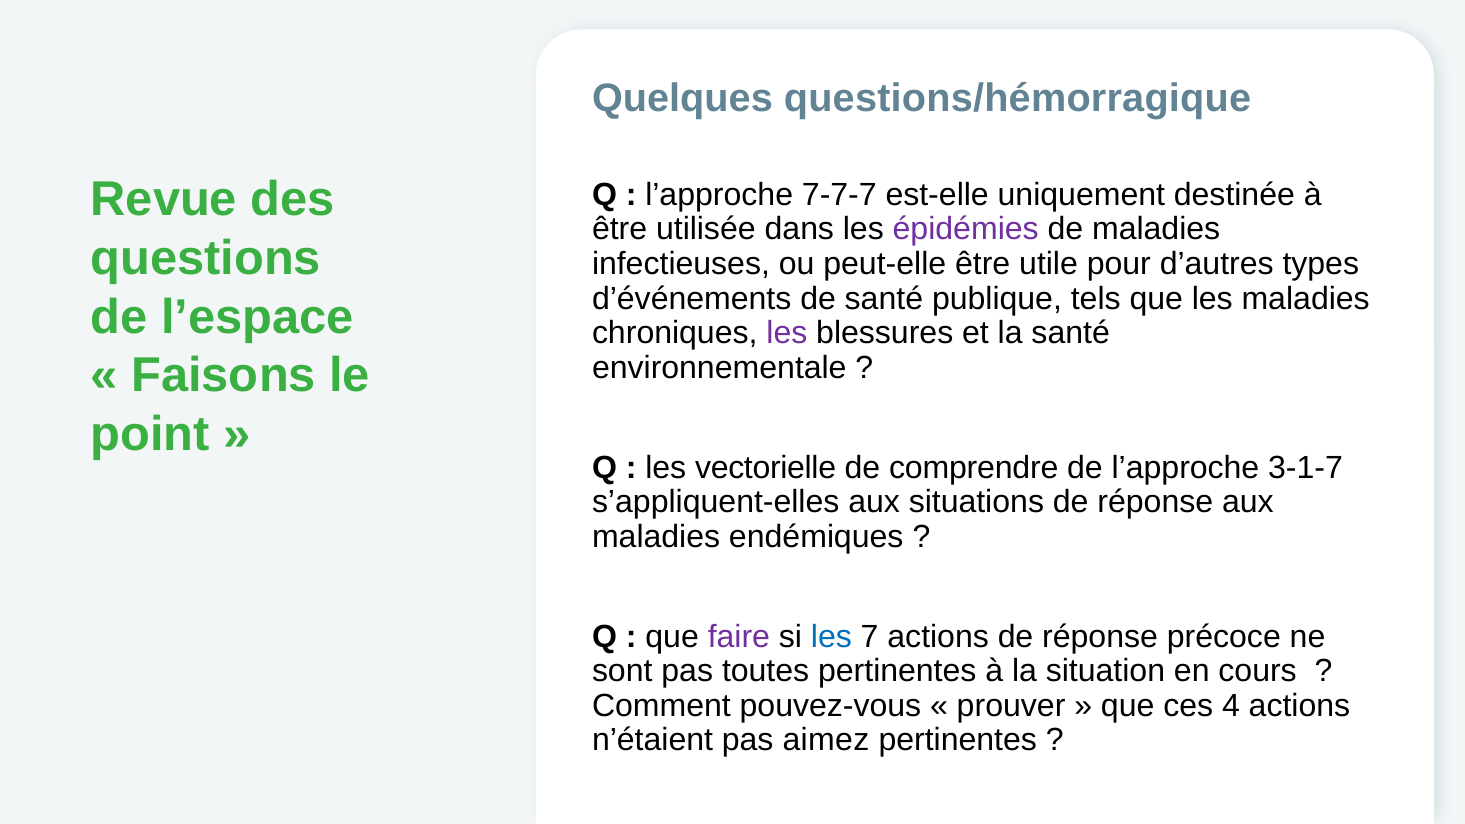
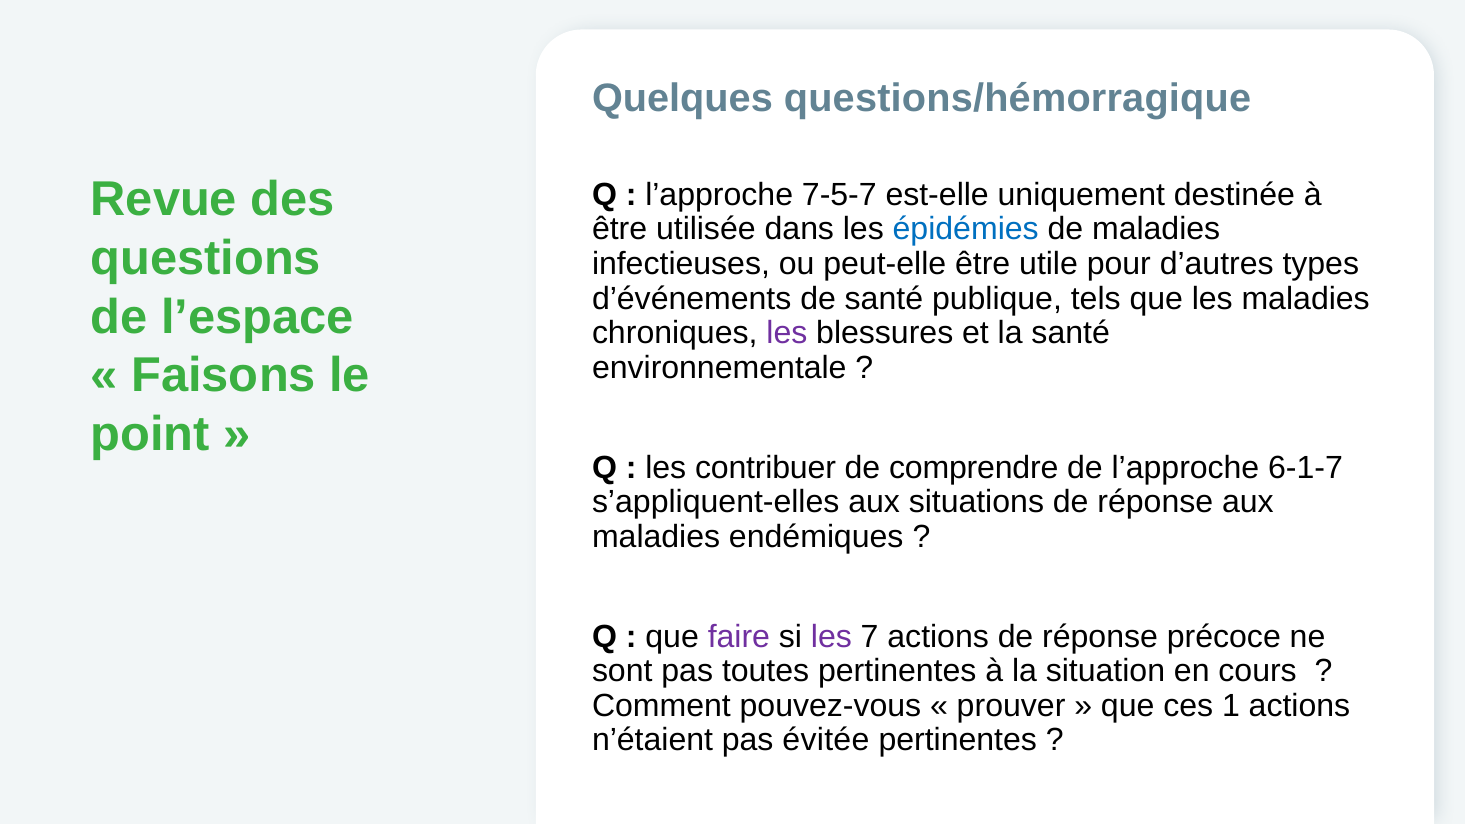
7-7-7: 7-7-7 -> 7-5-7
épidémies colour: purple -> blue
vectorielle: vectorielle -> contribuer
3-1-7: 3-1-7 -> 6-1-7
les at (831, 637) colour: blue -> purple
4: 4 -> 1
aimez: aimez -> évitée
